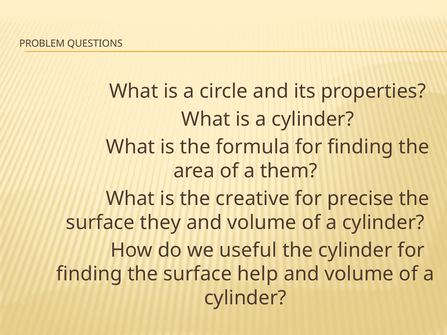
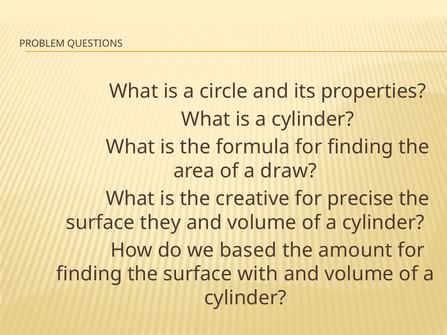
them: them -> draw
useful: useful -> based
the cylinder: cylinder -> amount
help: help -> with
